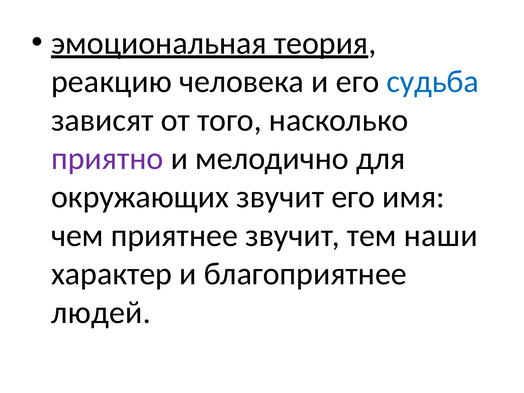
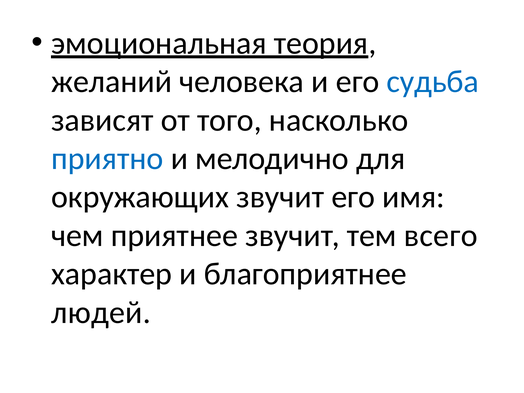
реакцию: реакцию -> желаний
приятно colour: purple -> blue
наши: наши -> всего
